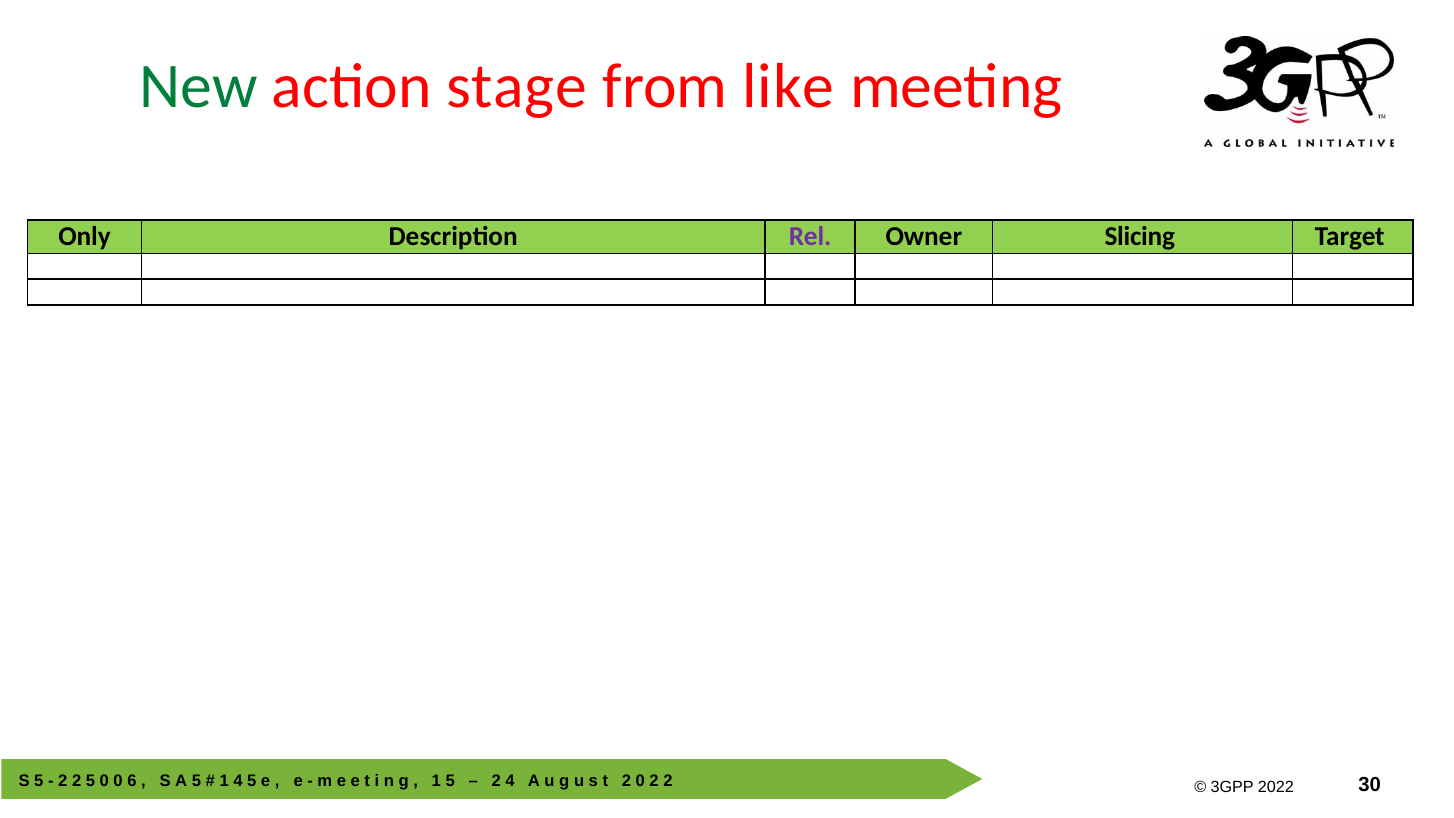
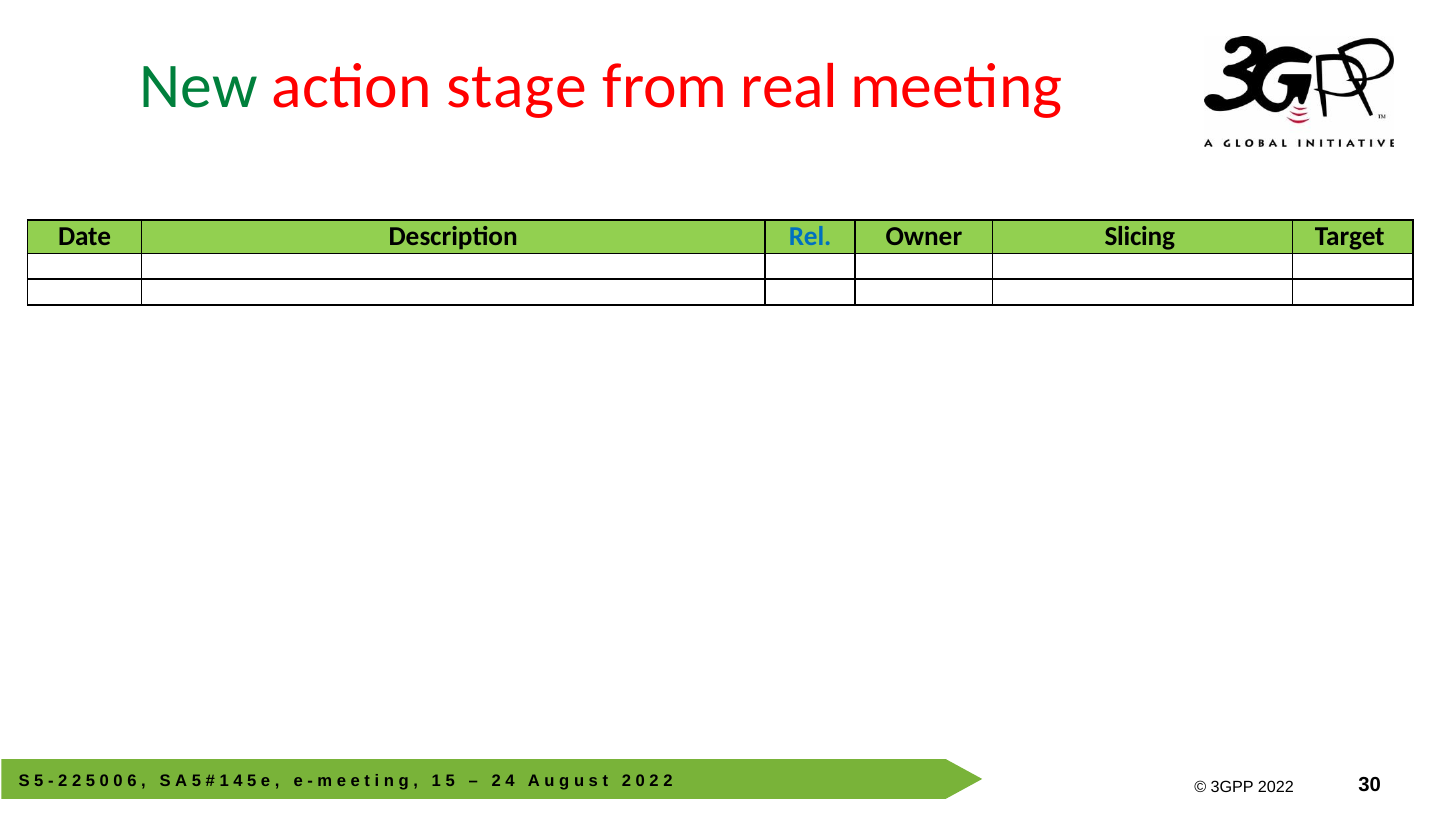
like: like -> real
Only: Only -> Date
Rel colour: purple -> blue
